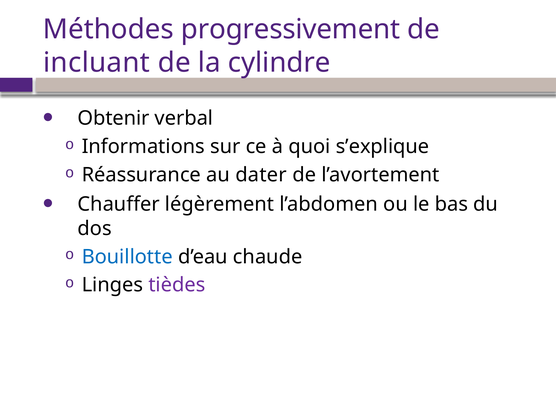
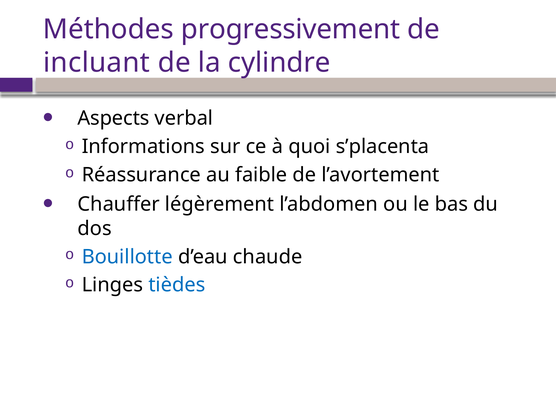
Obtenir: Obtenir -> Aspects
s’explique: s’explique -> s’placenta
dater: dater -> faible
tièdes colour: purple -> blue
